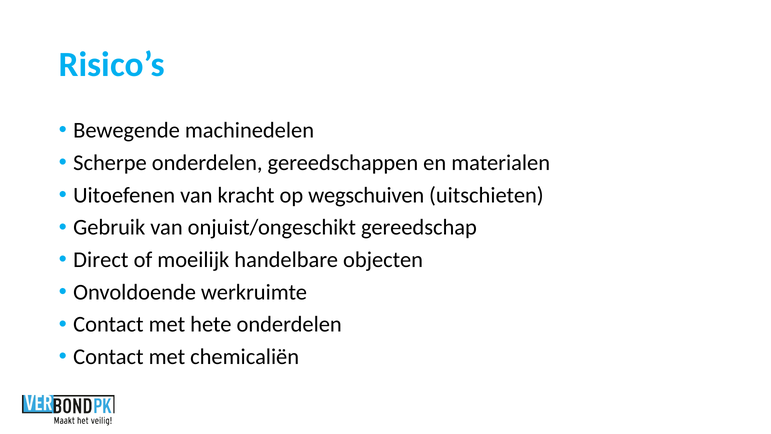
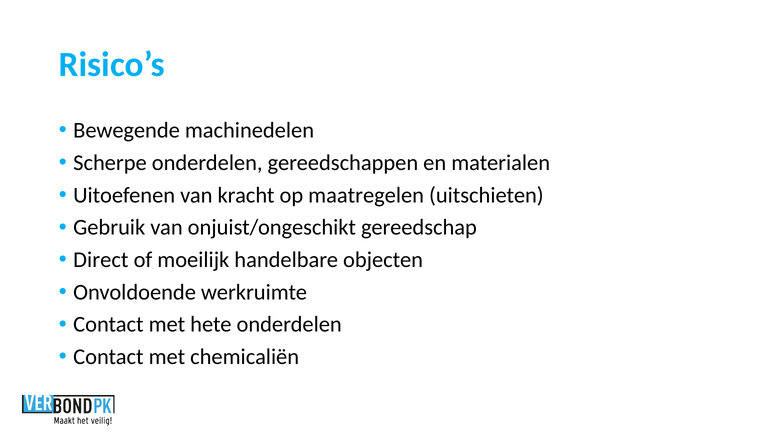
wegschuiven: wegschuiven -> maatregelen
